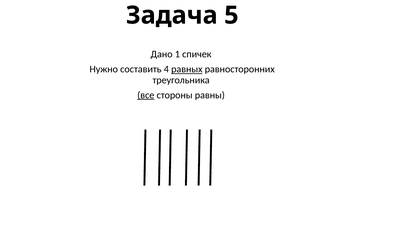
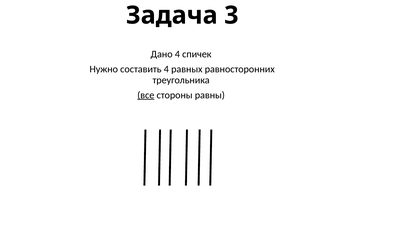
5: 5 -> 3
Дано 1: 1 -> 4
равных underline: present -> none
